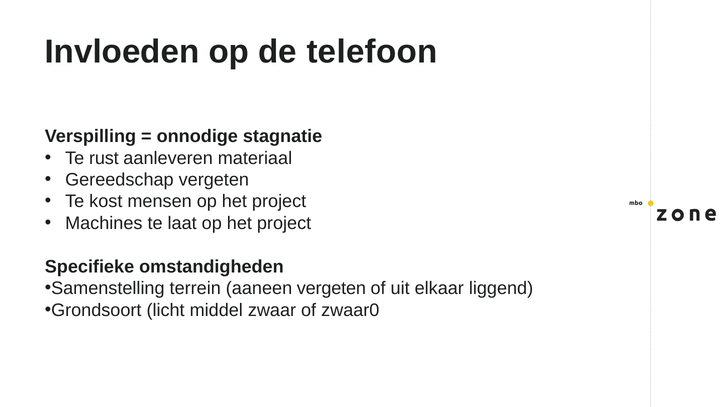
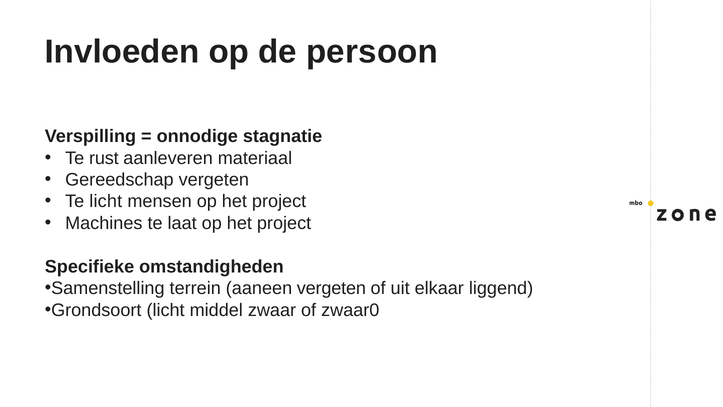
telefoon: telefoon -> persoon
Te kost: kost -> licht
